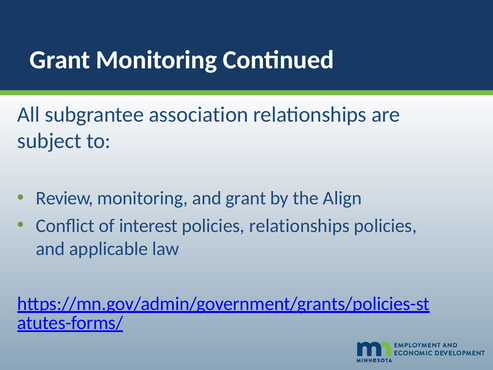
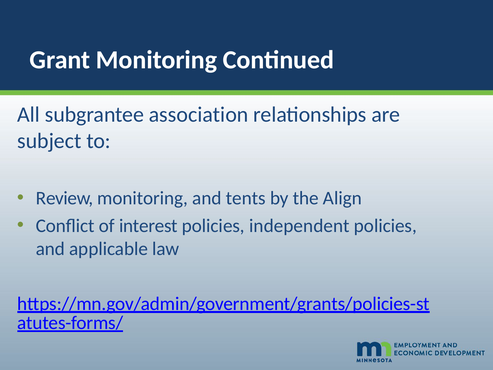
and grant: grant -> tents
policies relationships: relationships -> independent
